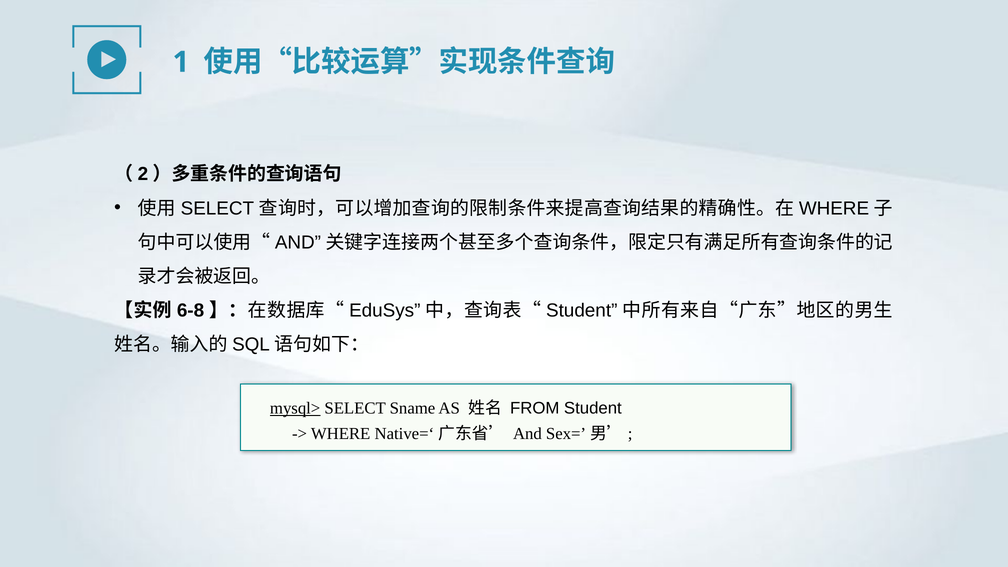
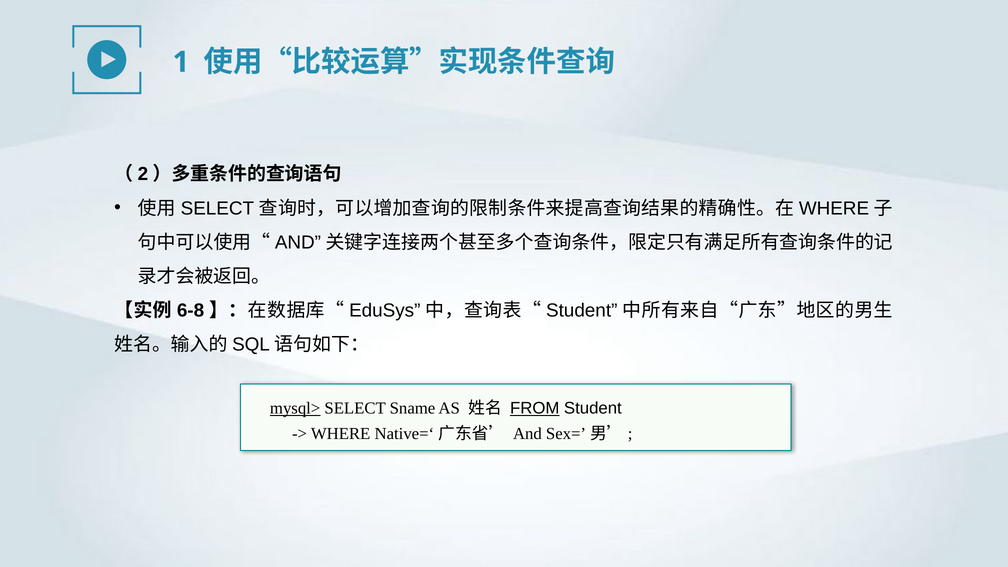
FROM underline: none -> present
